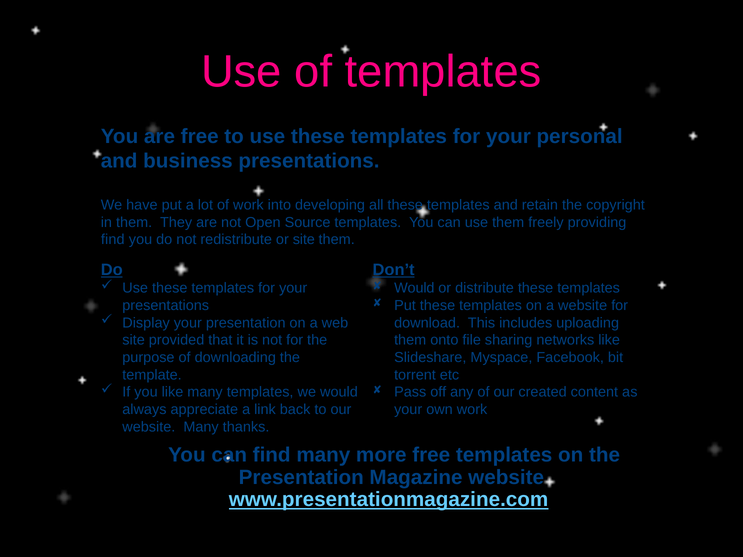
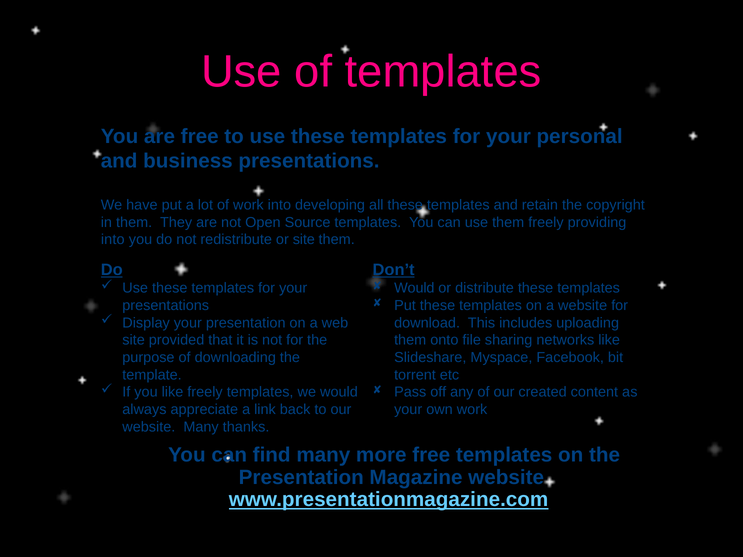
find at (113, 240): find -> into
like many: many -> freely
